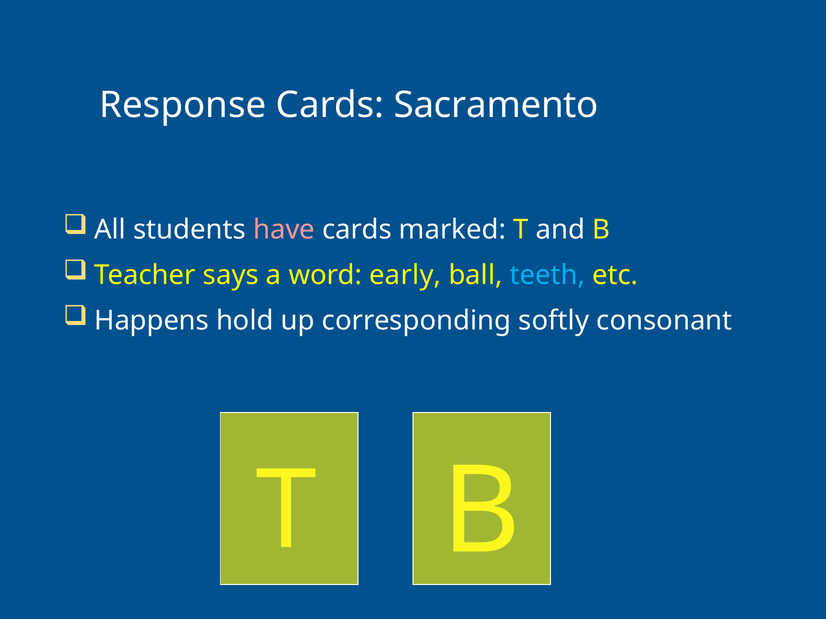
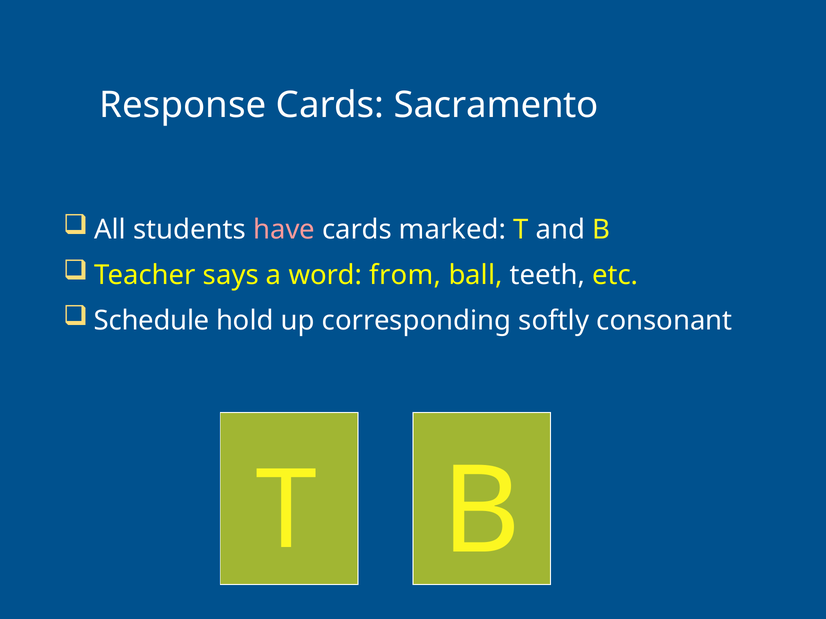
early: early -> from
teeth colour: light blue -> white
Happens: Happens -> Schedule
